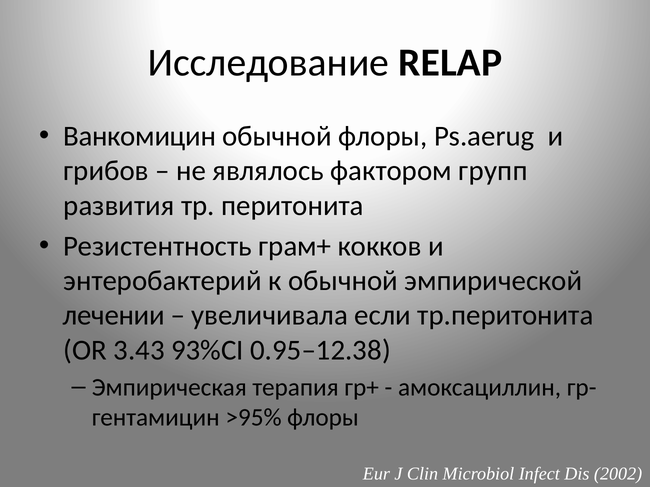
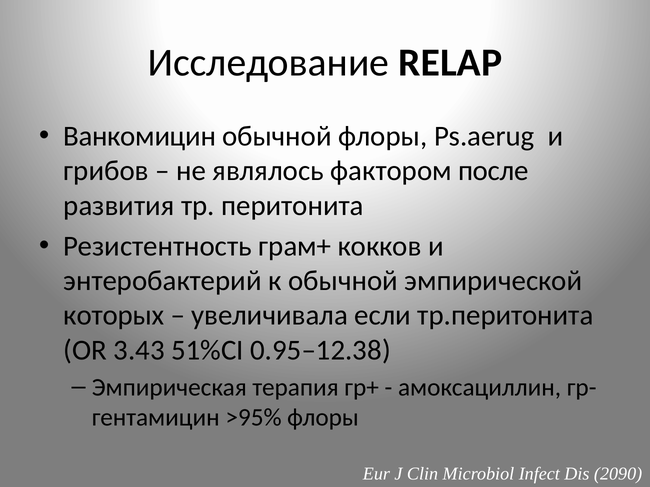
групп: групп -> после
лечении: лечении -> которых
93%CI: 93%CI -> 51%CI
2002: 2002 -> 2090
